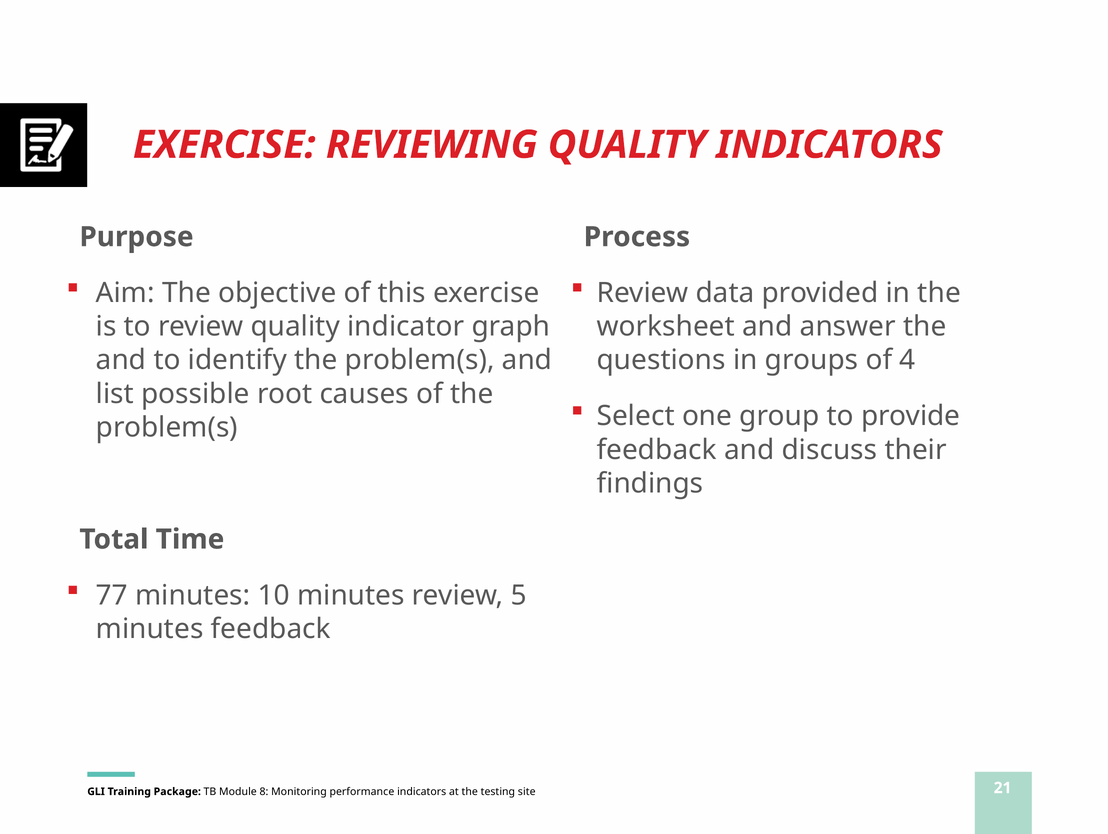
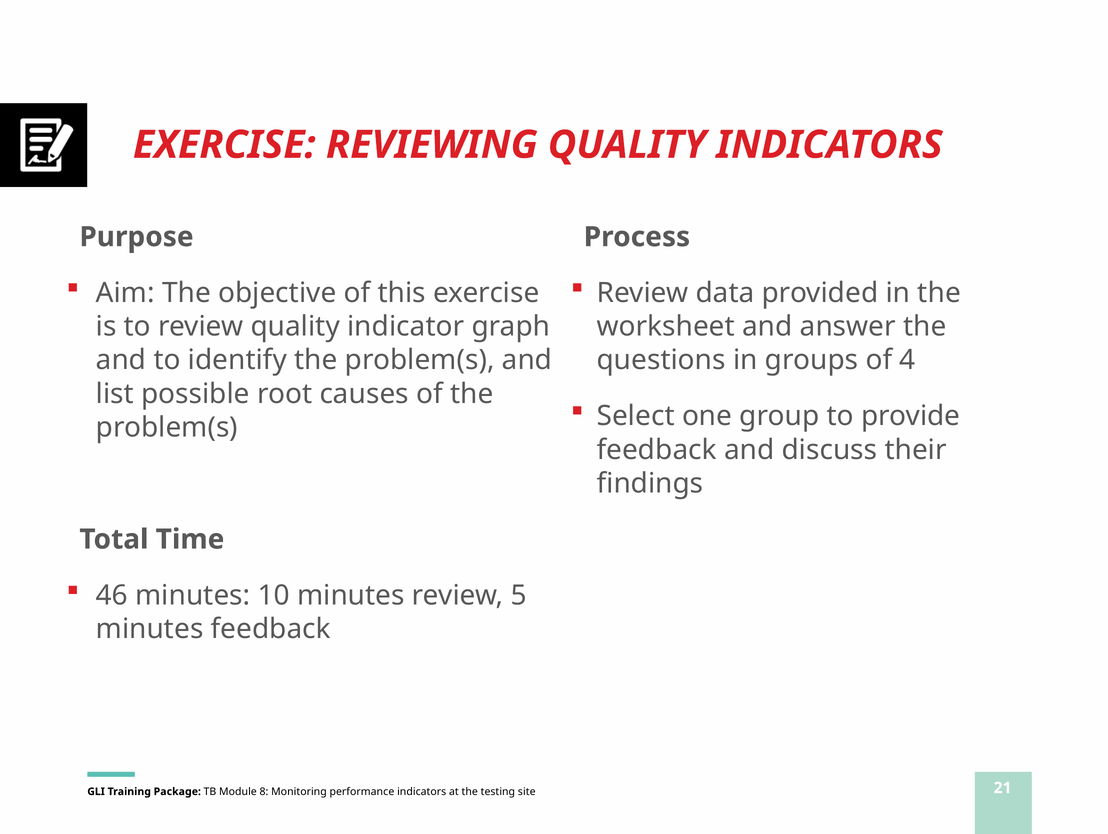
77: 77 -> 46
